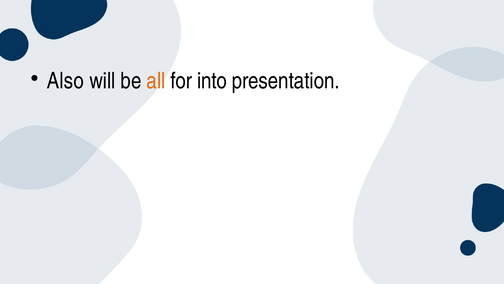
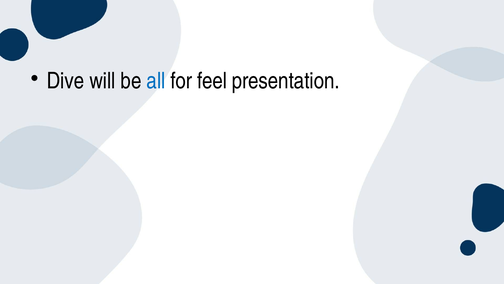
Also: Also -> Dive
all colour: orange -> blue
into: into -> feel
